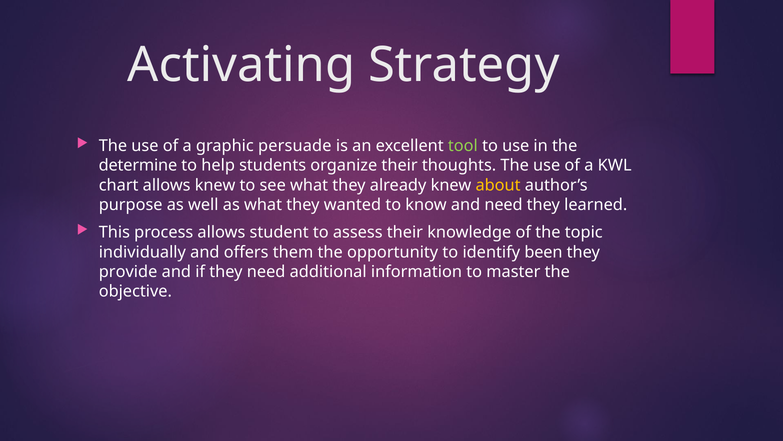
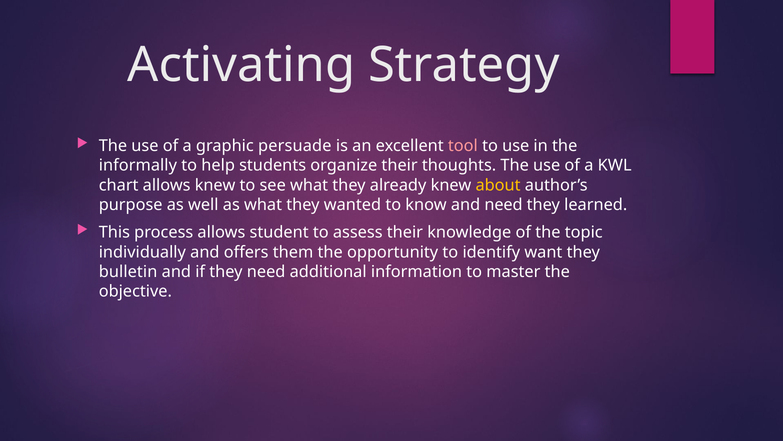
tool colour: light green -> pink
determine: determine -> informally
been: been -> want
provide: provide -> bulletin
